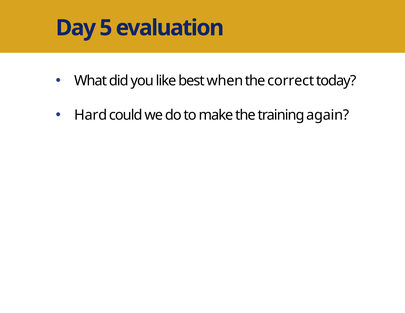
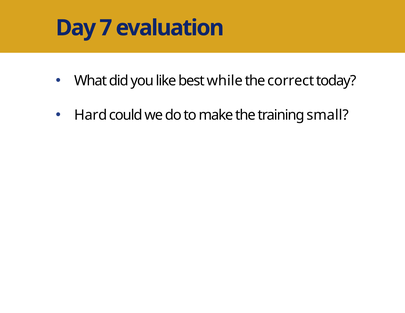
5: 5 -> 7
when: when -> while
again: again -> small
